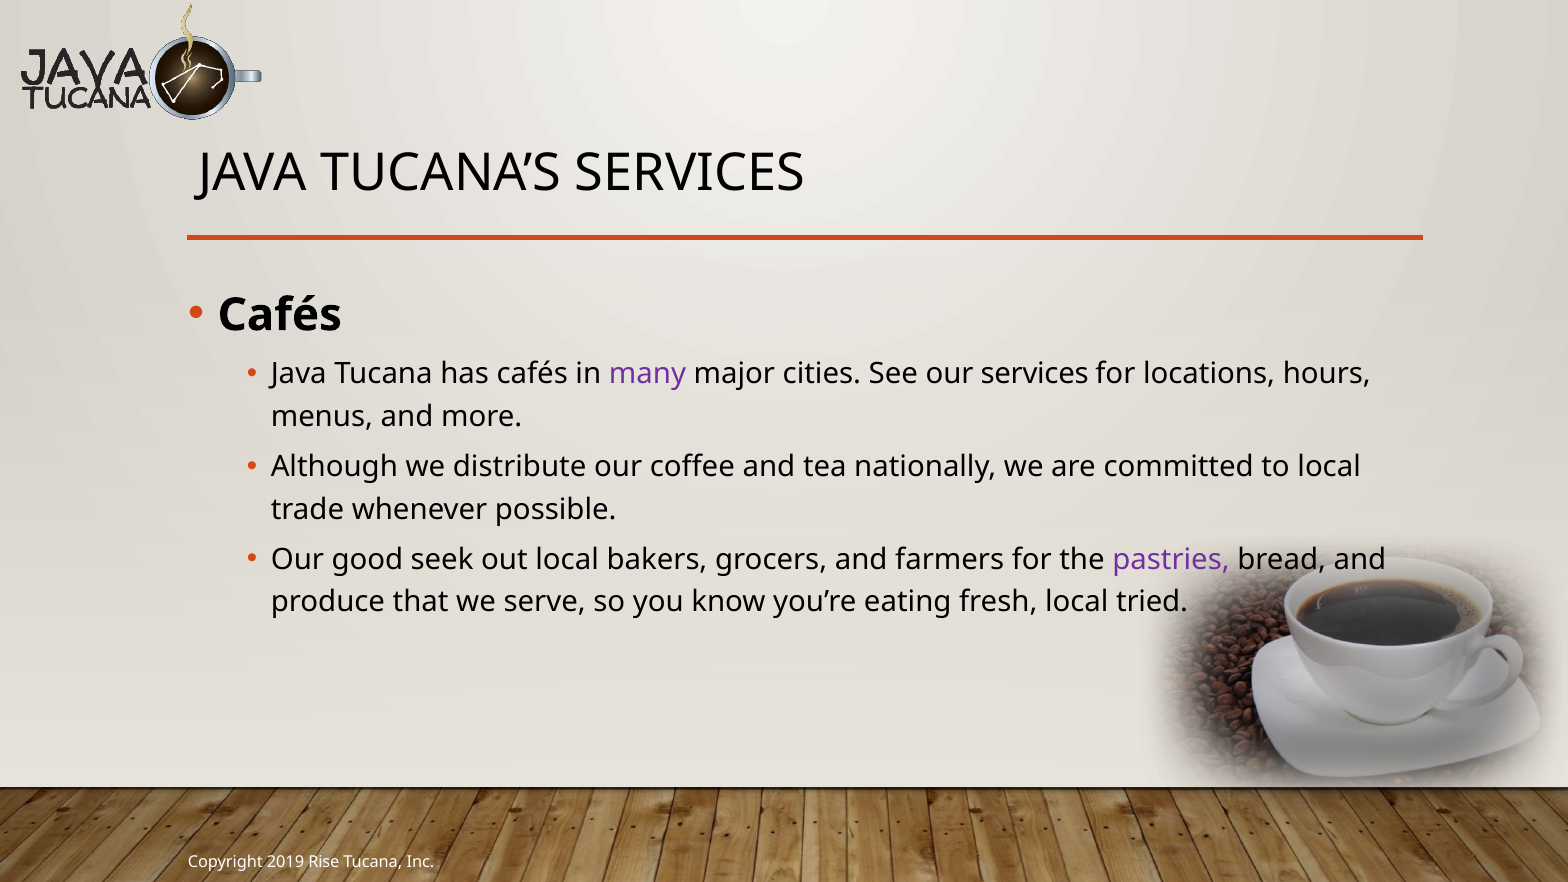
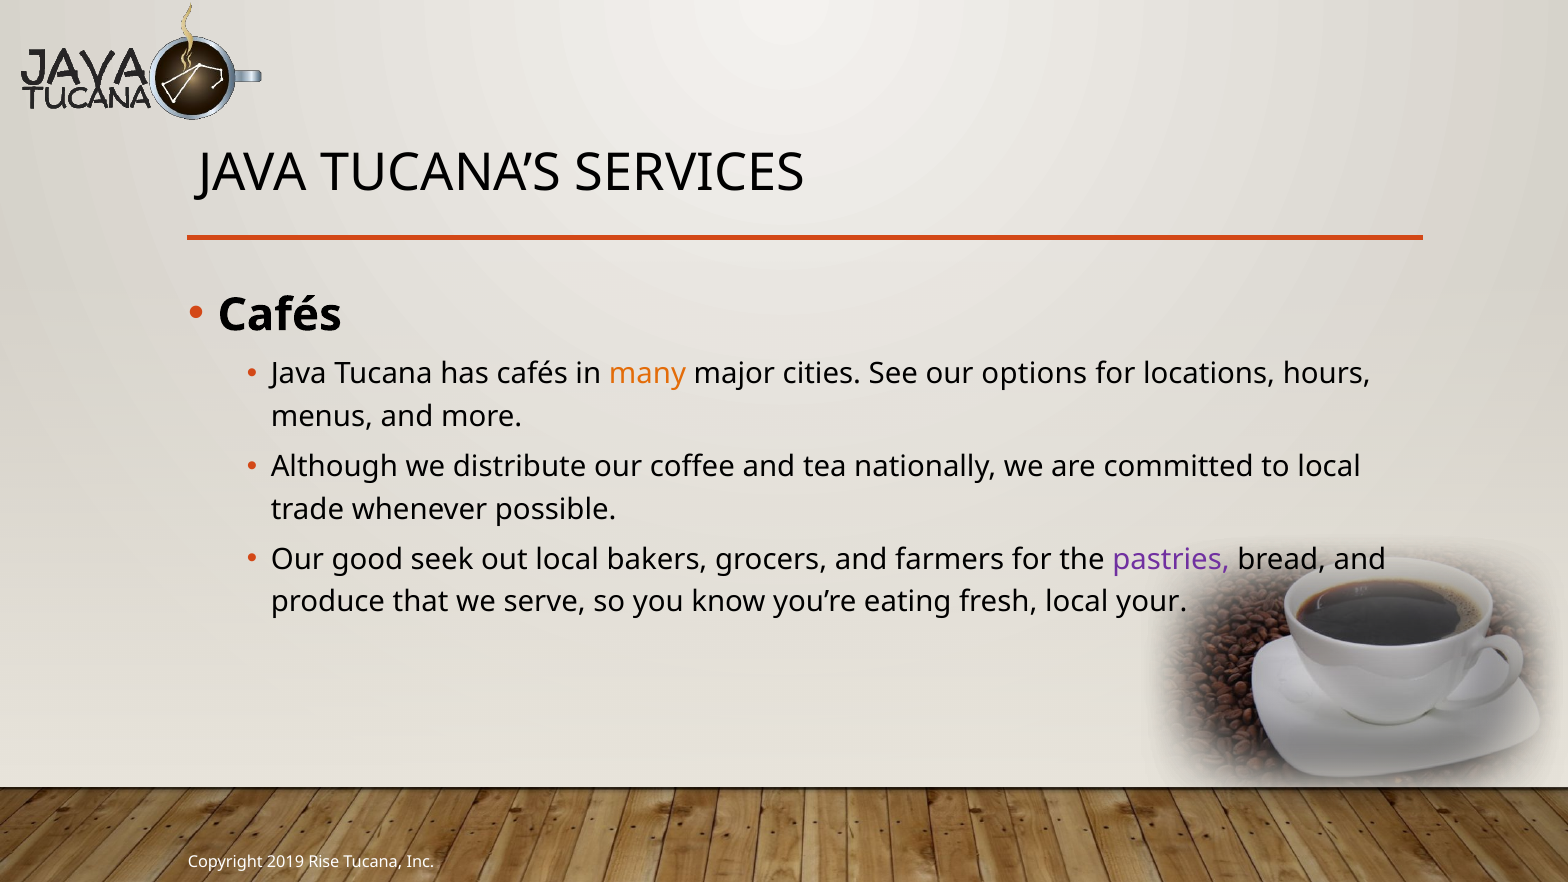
many colour: purple -> orange
our services: services -> options
tried: tried -> your
